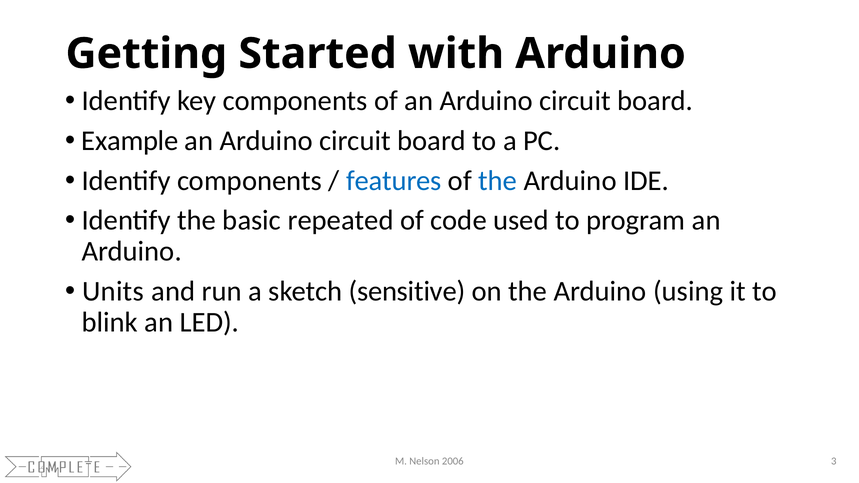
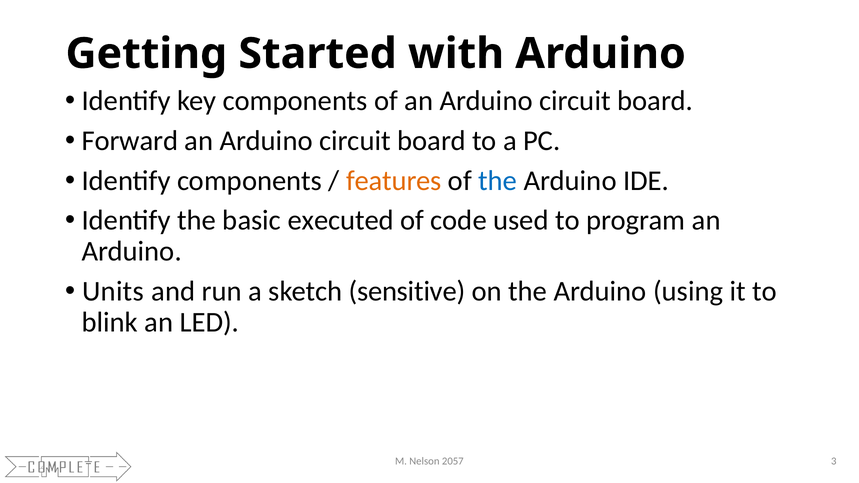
Example: Example -> Forward
features colour: blue -> orange
repeated: repeated -> executed
2006: 2006 -> 2057
